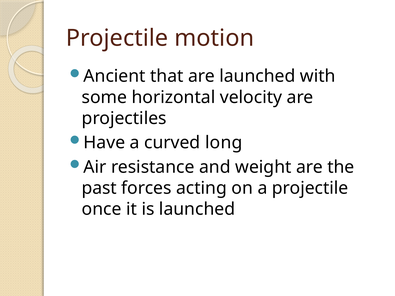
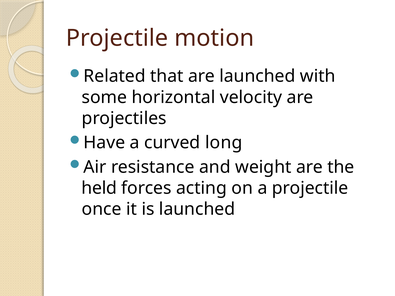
Ancient: Ancient -> Related
past: past -> held
